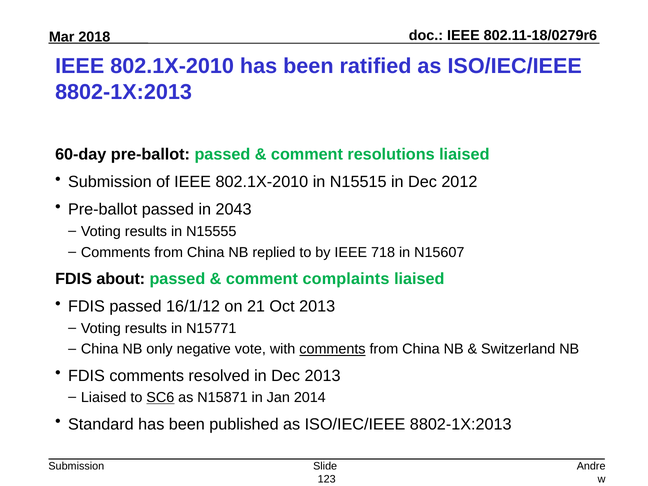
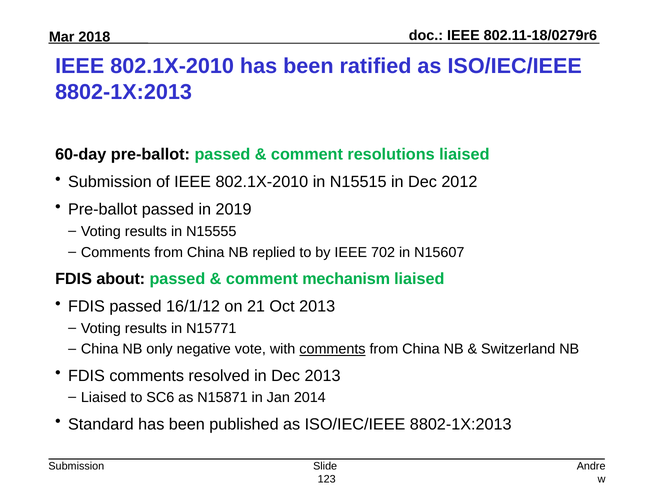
2043: 2043 -> 2019
718: 718 -> 702
complaints: complaints -> mechanism
SC6 underline: present -> none
